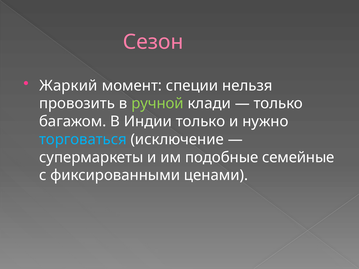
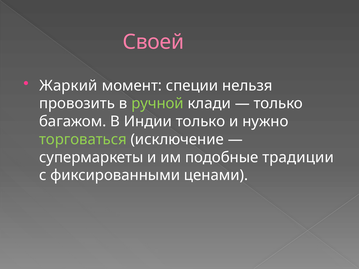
Сезон: Сезон -> Своей
торговаться colour: light blue -> light green
семейные: семейные -> традиции
